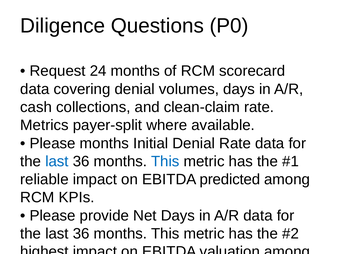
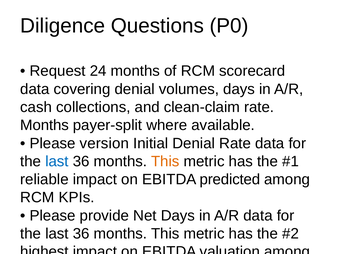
Metrics at (44, 125): Metrics -> Months
Please months: months -> version
This at (165, 161) colour: blue -> orange
